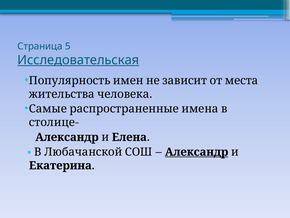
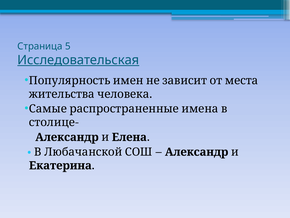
Александр at (197, 152) underline: present -> none
